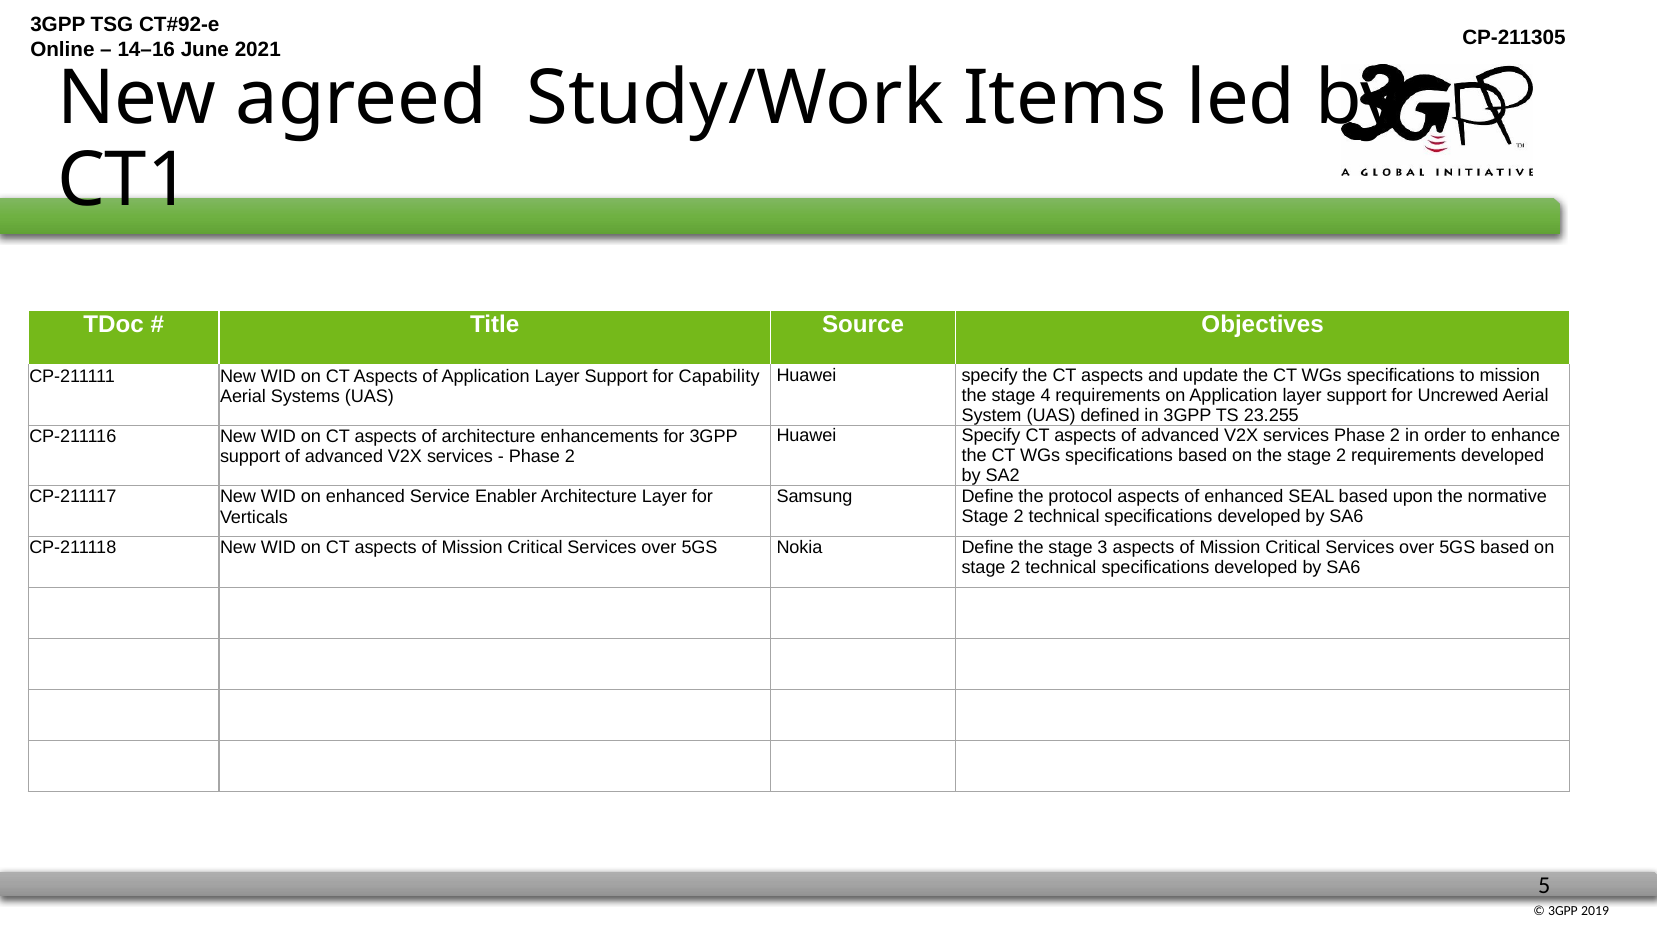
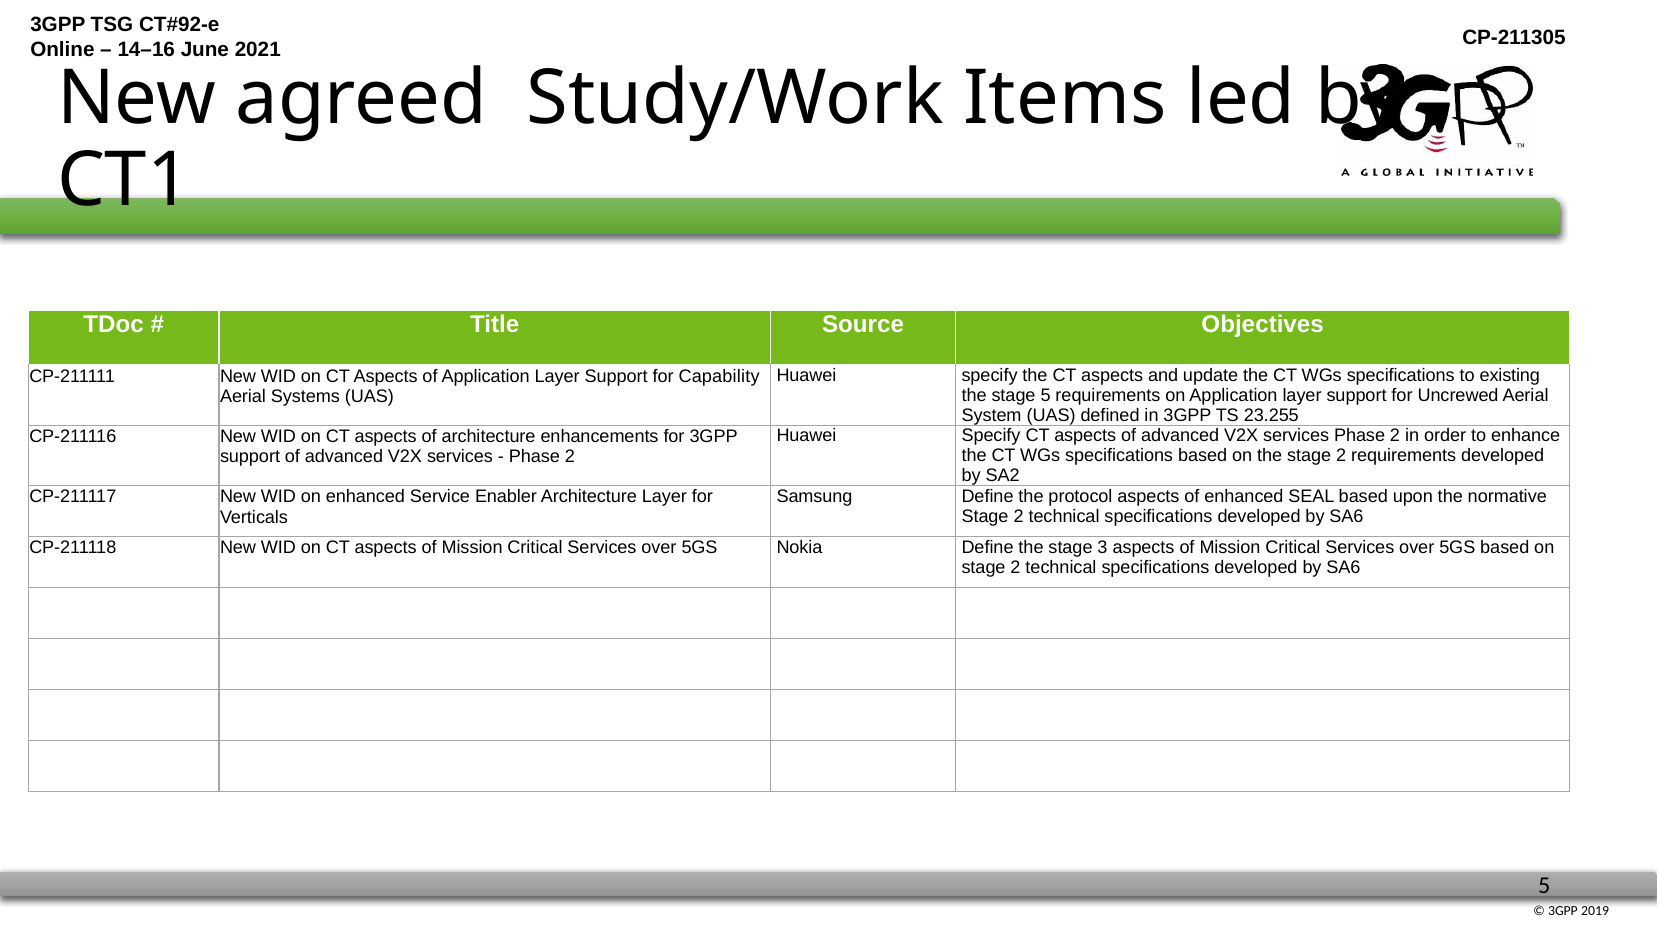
to mission: mission -> existing
stage 4: 4 -> 5
